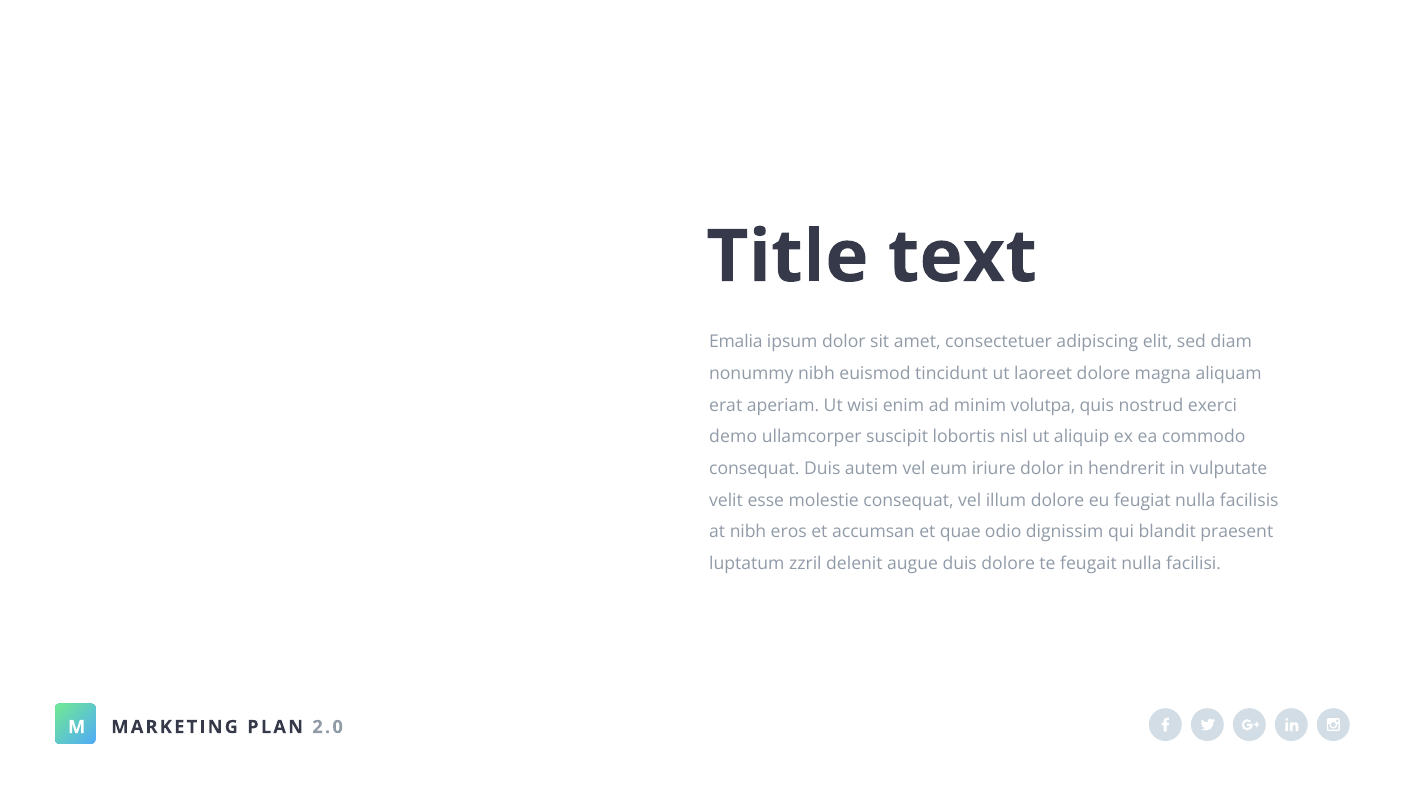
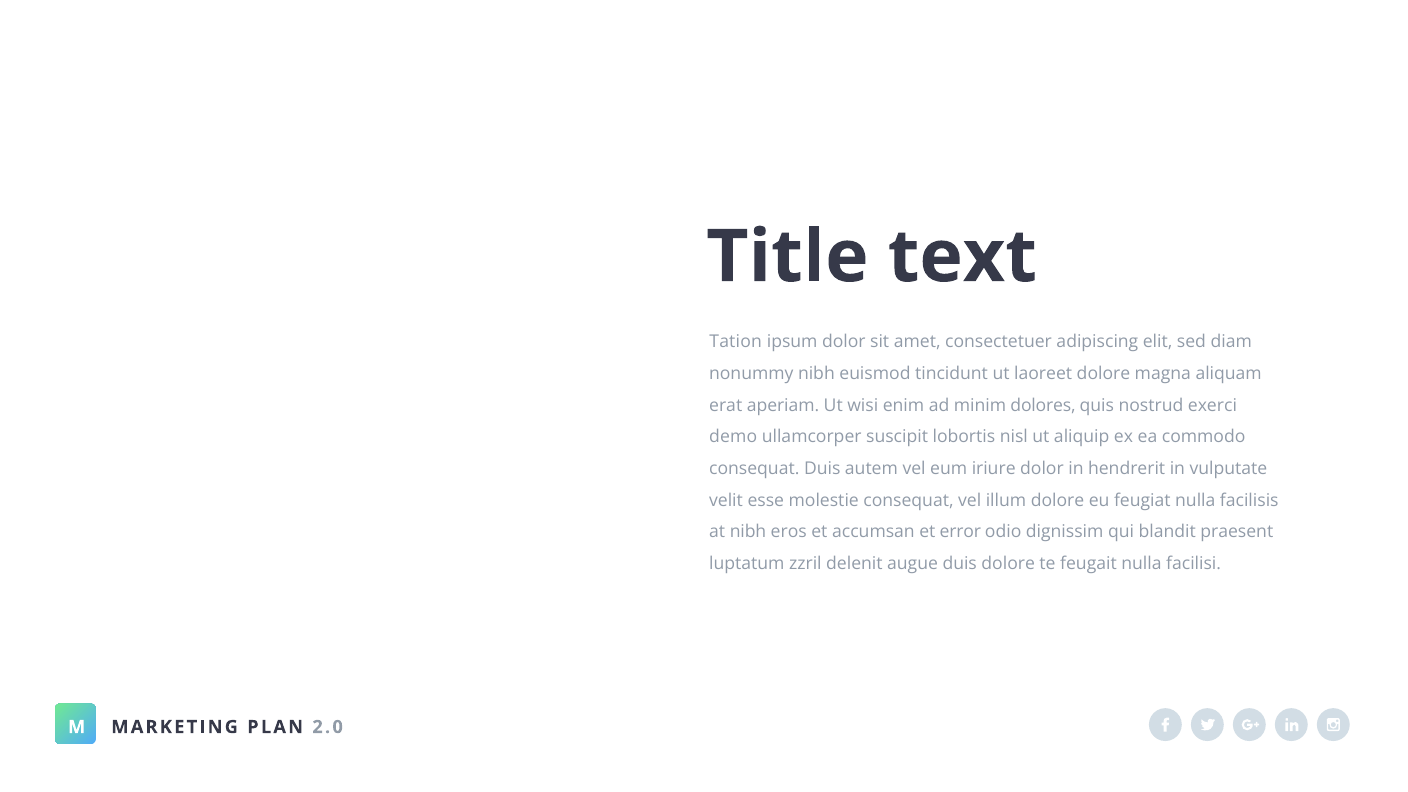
Emalia: Emalia -> Tation
volutpa: volutpa -> dolores
quae: quae -> error
